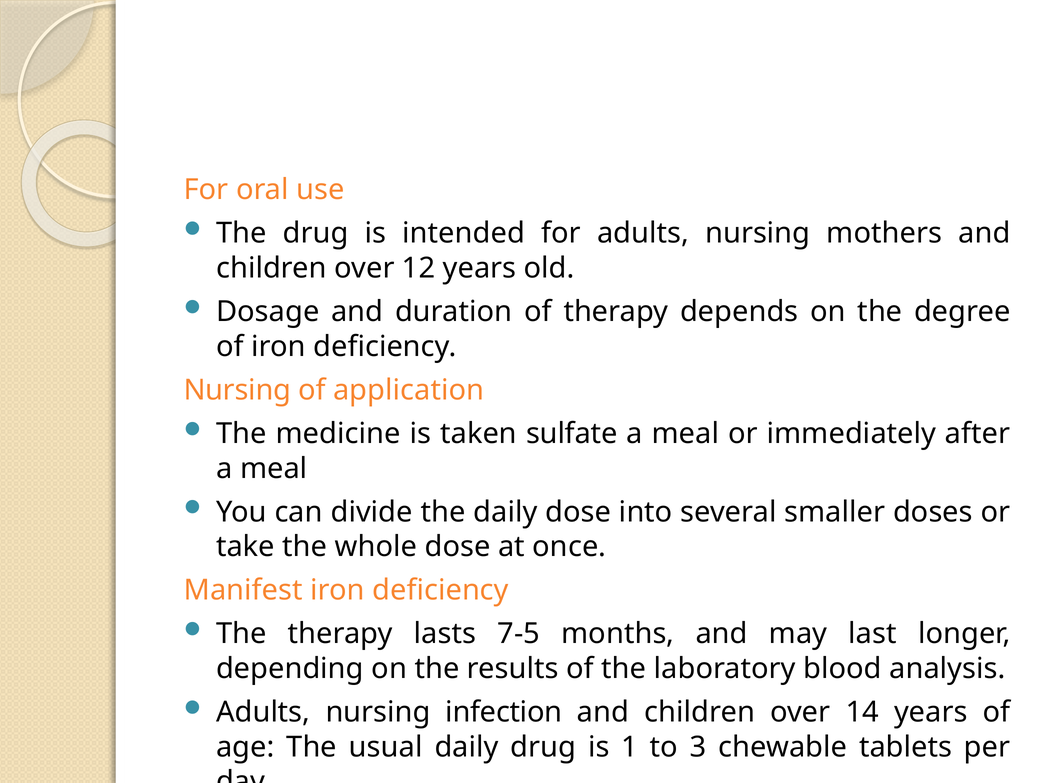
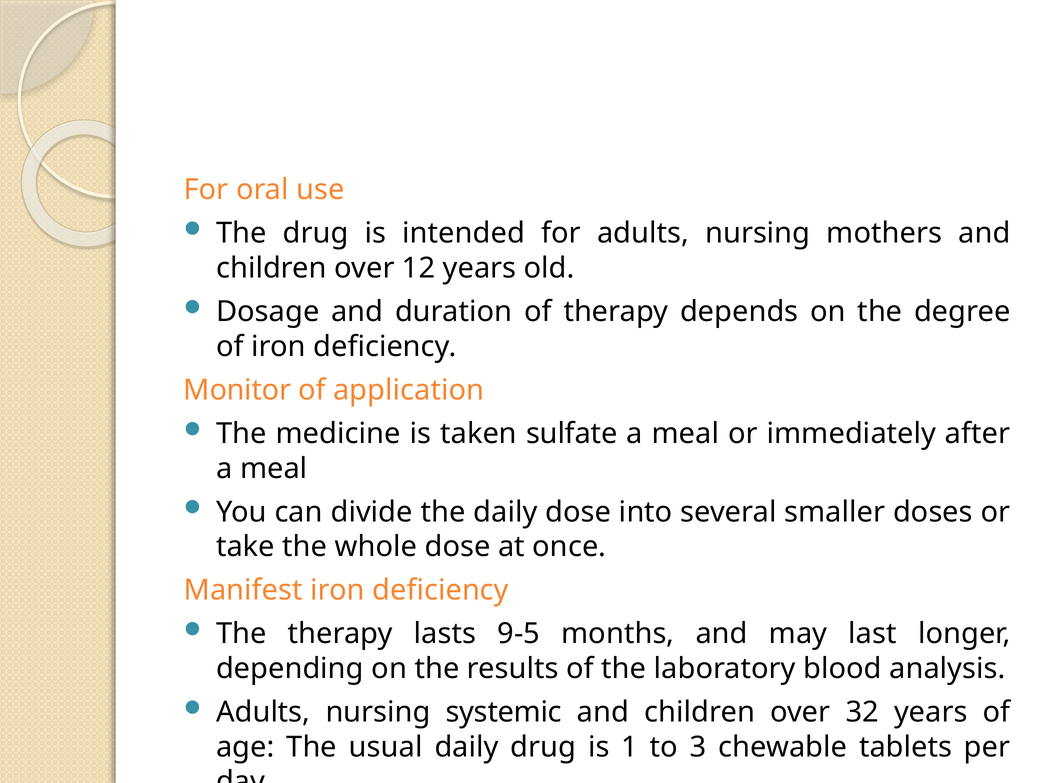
Nursing at (237, 390): Nursing -> Monitor
7-5: 7-5 -> 9-5
infection: infection -> systemic
14: 14 -> 32
